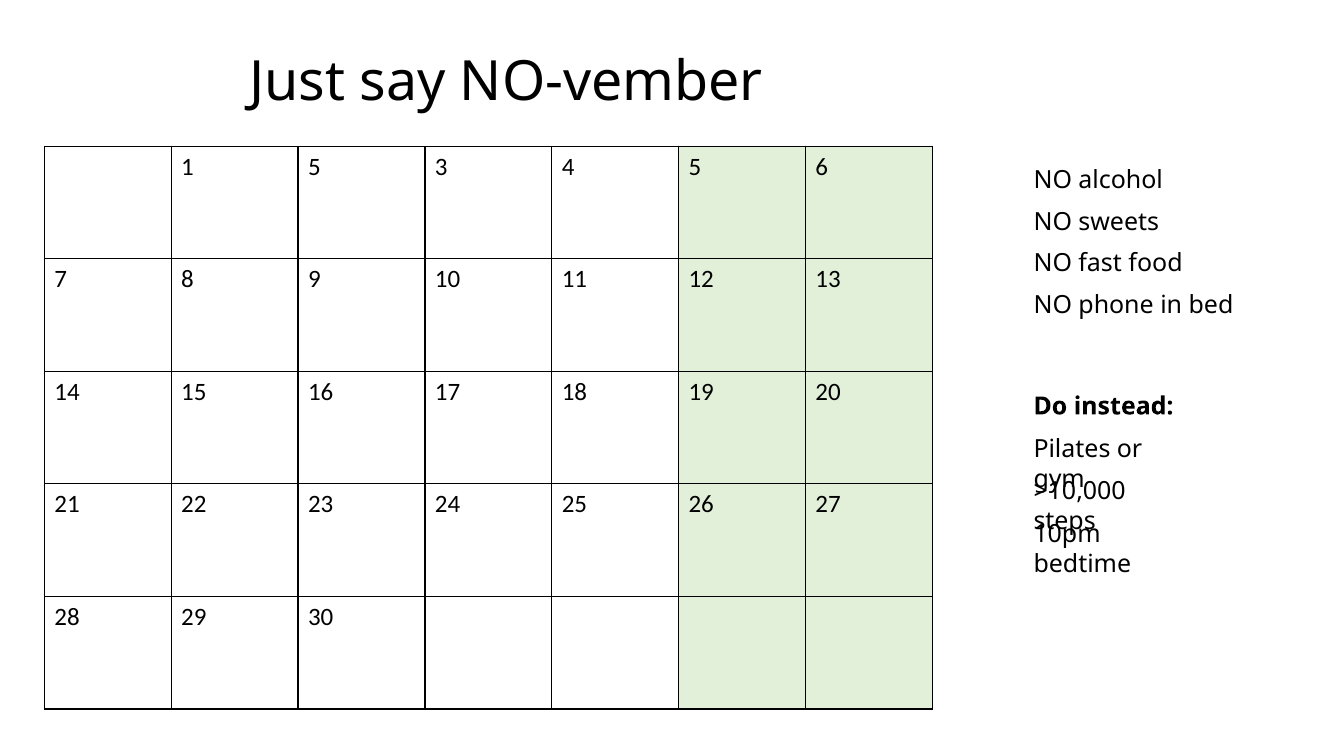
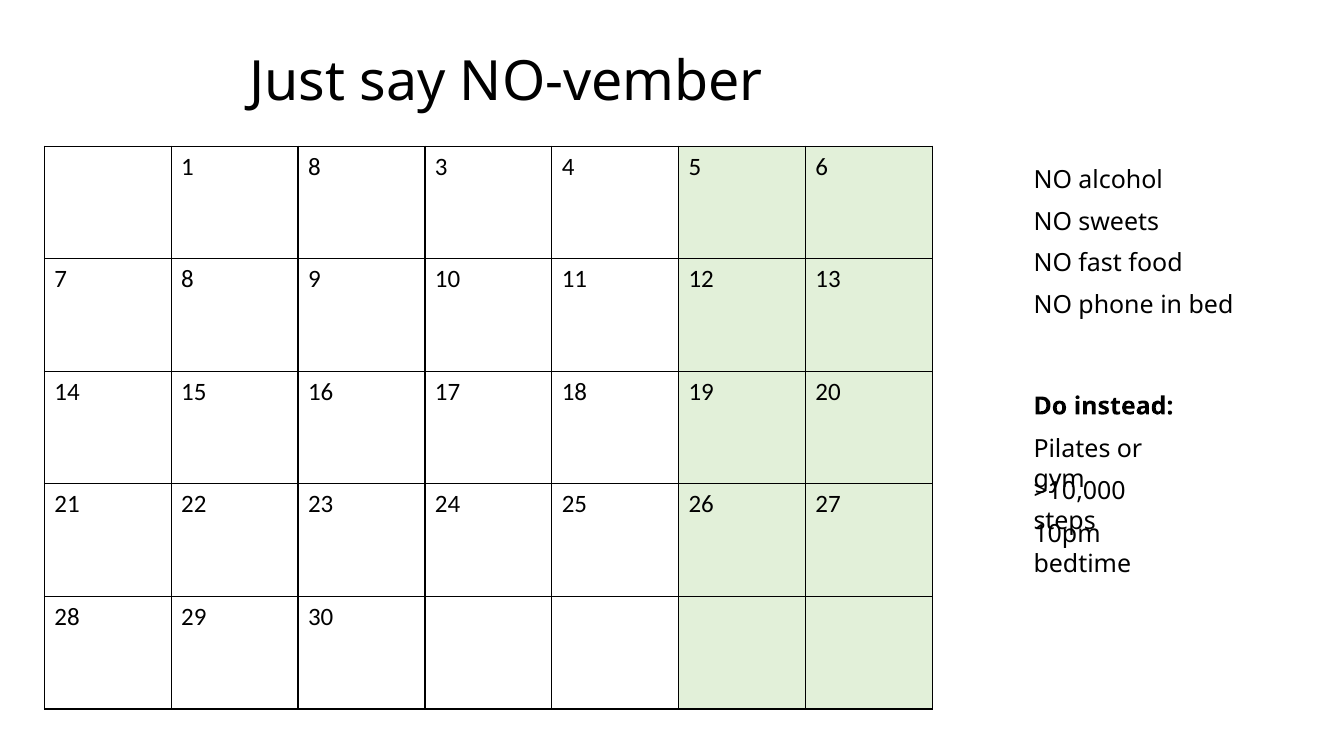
1 5: 5 -> 8
